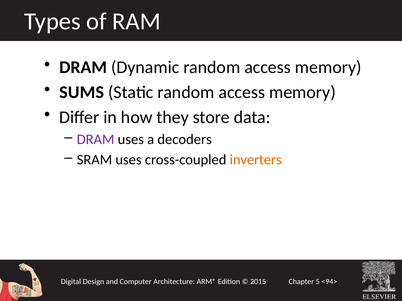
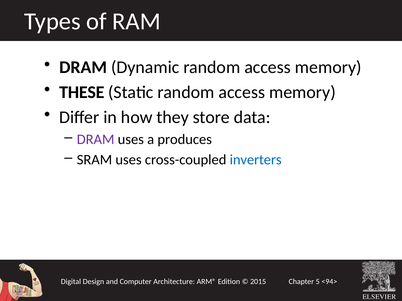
SUMS: SUMS -> THESE
decoders: decoders -> produces
inverters colour: orange -> blue
